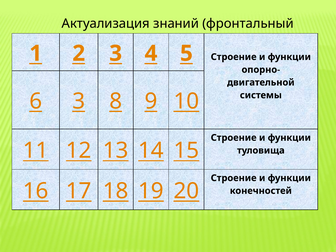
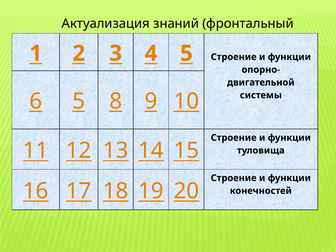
6 3: 3 -> 5
